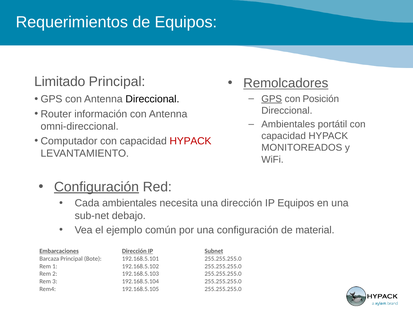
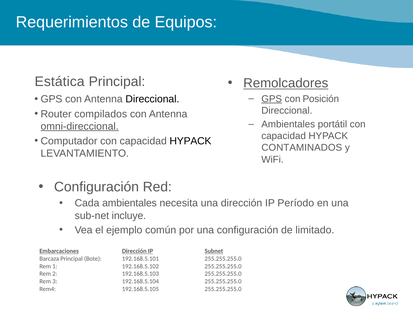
Limitado: Limitado -> Estática
información: información -> compilados
omni-direccional underline: none -> present
HYPACK at (190, 141) colour: red -> black
MONITOREADOS: MONITOREADOS -> CONTAMINADOS
Configuración at (96, 187) underline: present -> none
IP Equipos: Equipos -> Período
debajo: debajo -> incluye
material: material -> limitado
